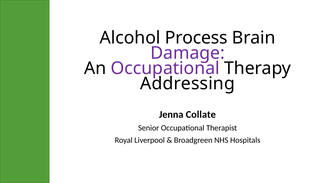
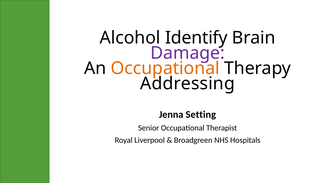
Process: Process -> Identify
Occupational at (165, 68) colour: purple -> orange
Collate: Collate -> Setting
